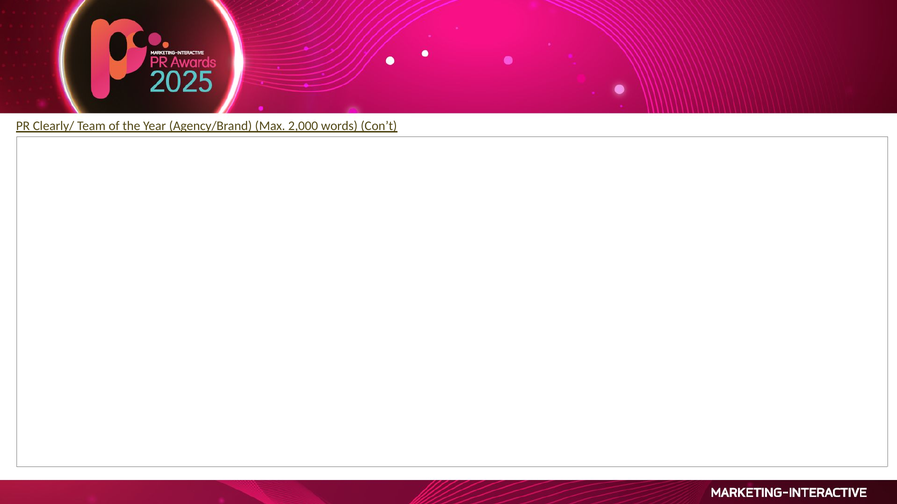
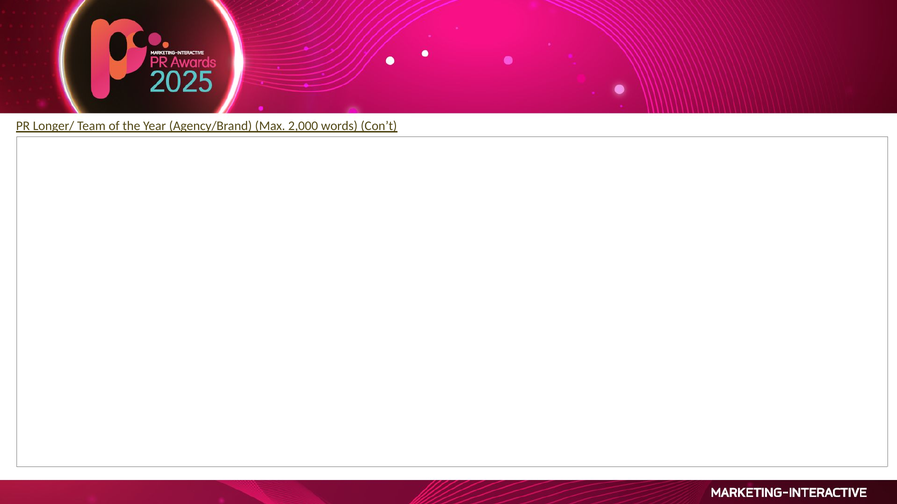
Clearly/: Clearly/ -> Longer/
